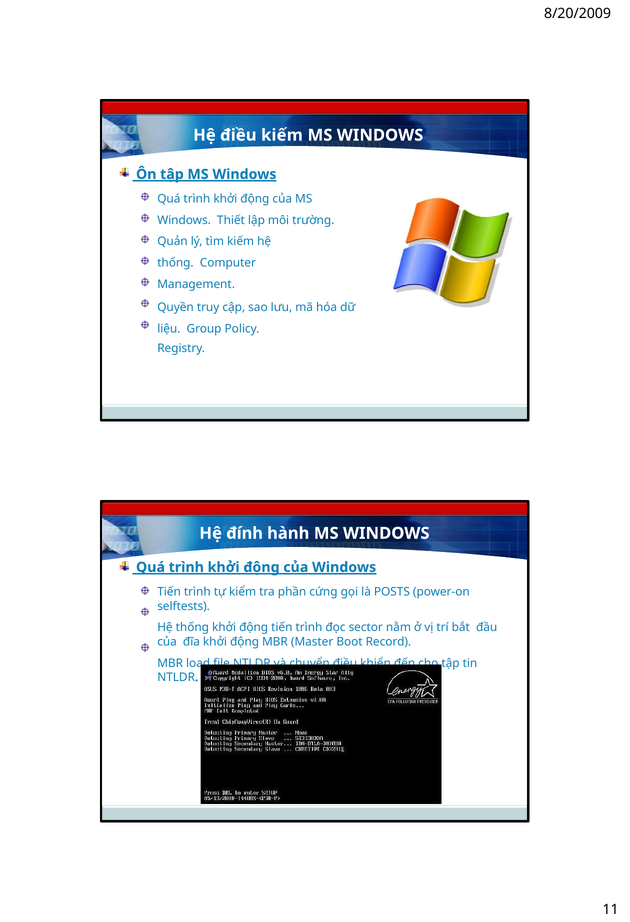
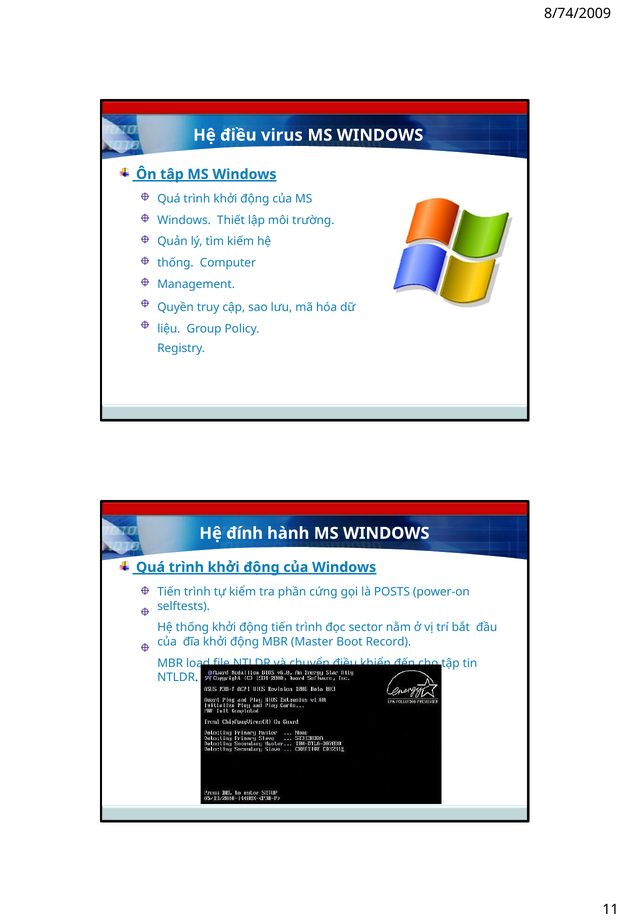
8/20/2009: 8/20/2009 -> 8/74/2009
điều kiếm: kiếm -> virus
